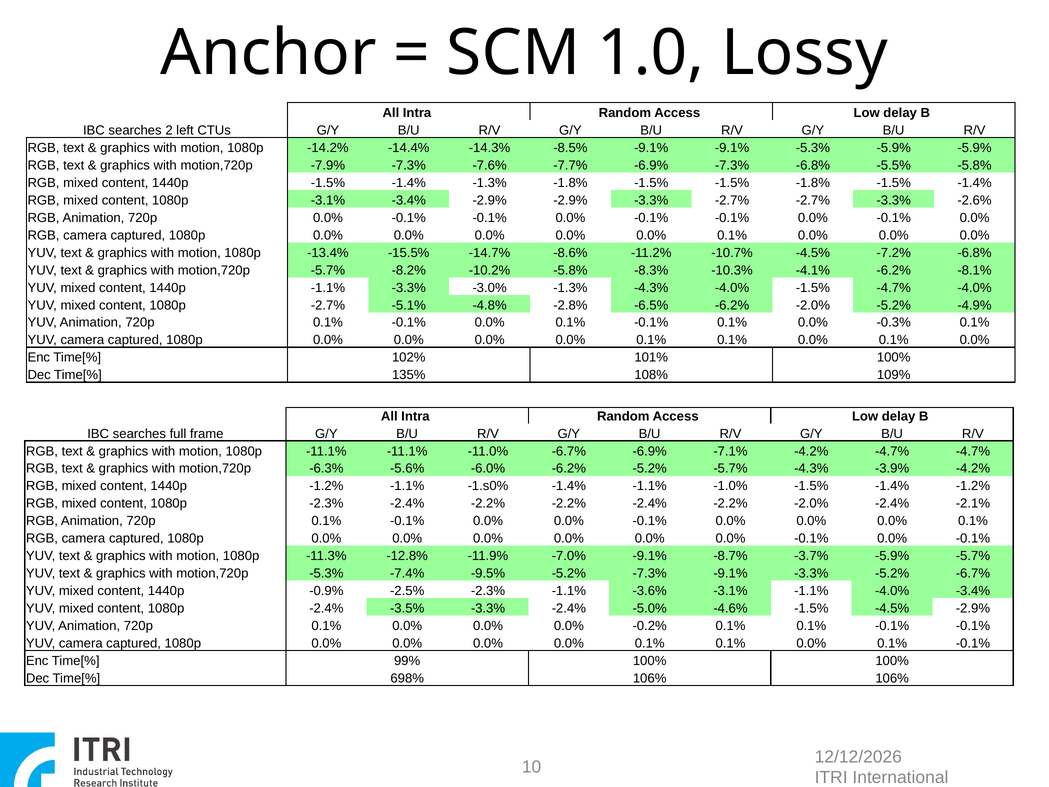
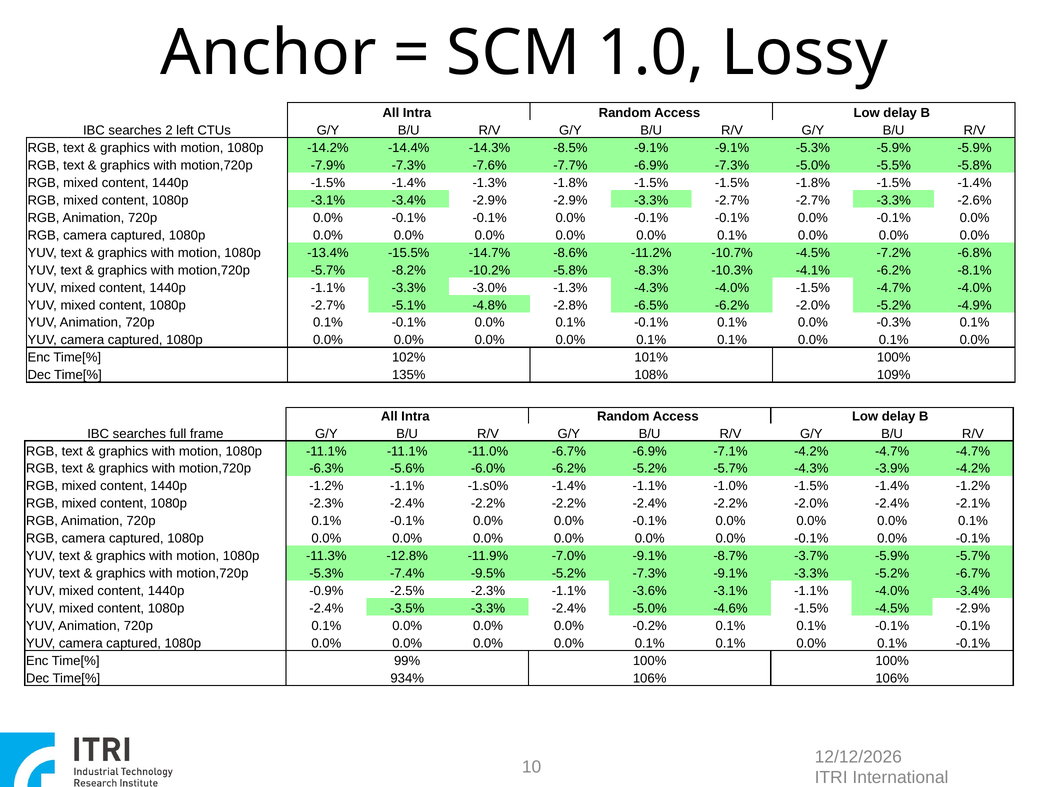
-7.3% -6.8%: -6.8% -> -5.0%
698%: 698% -> 934%
